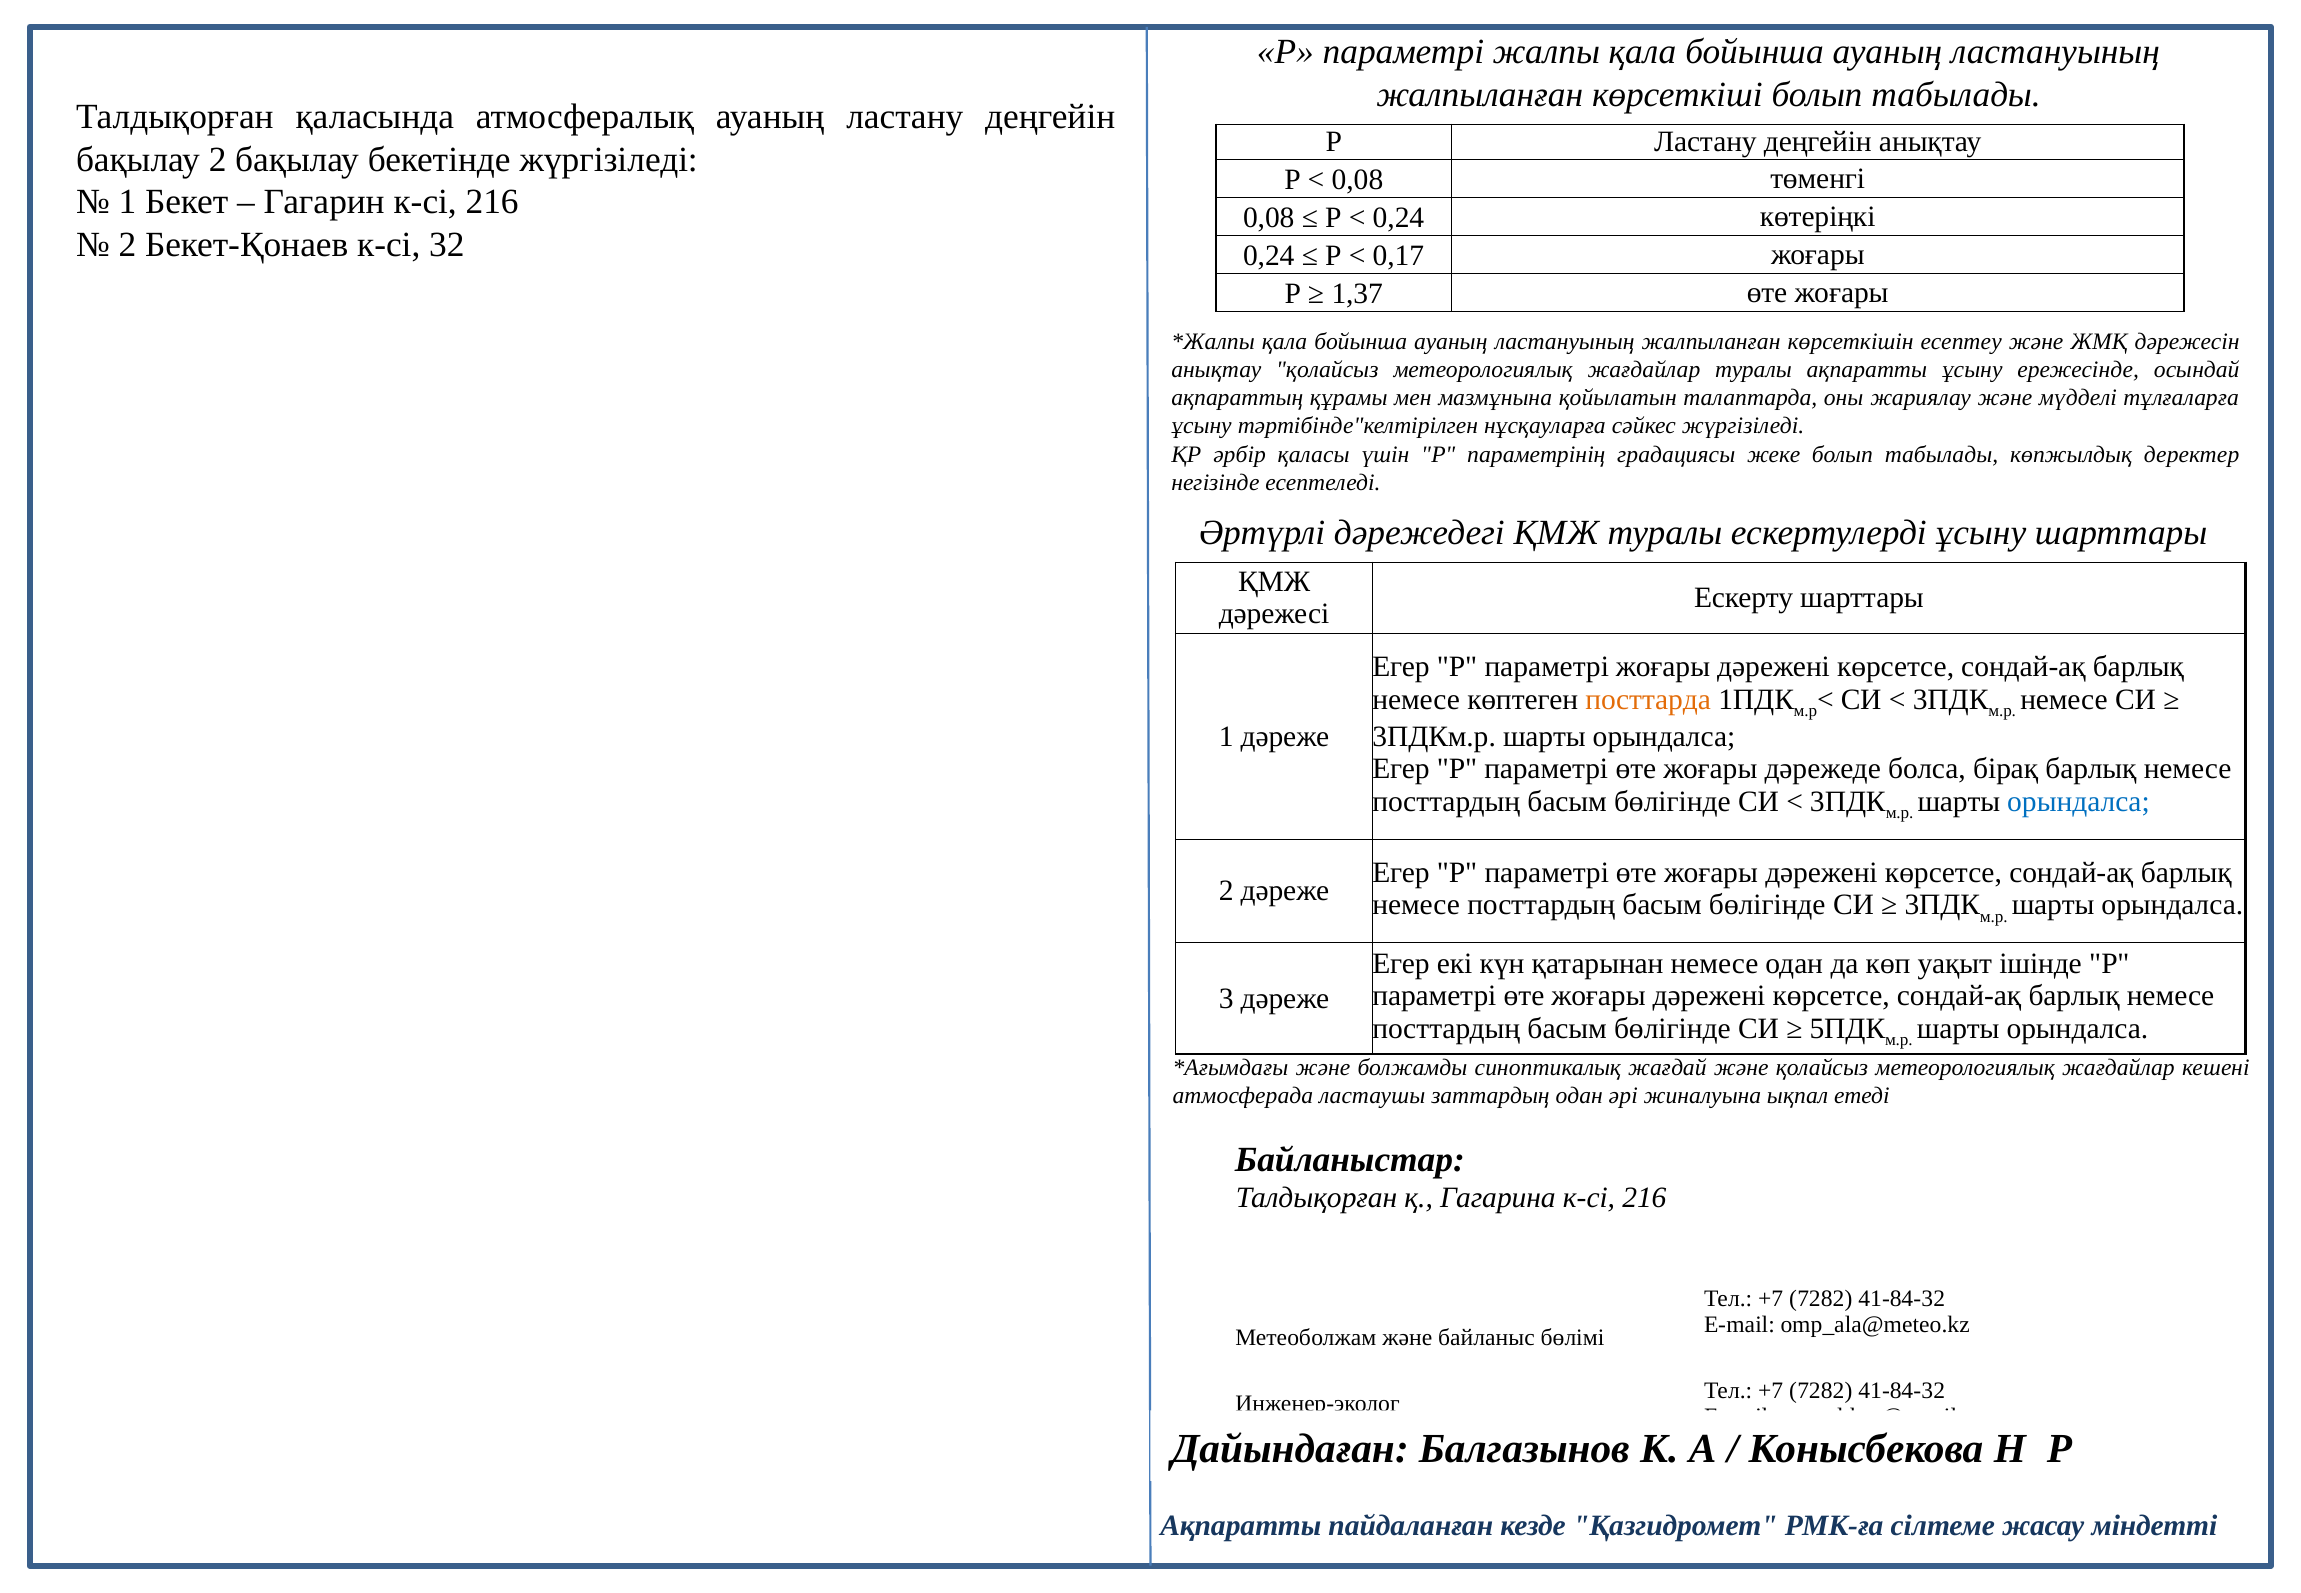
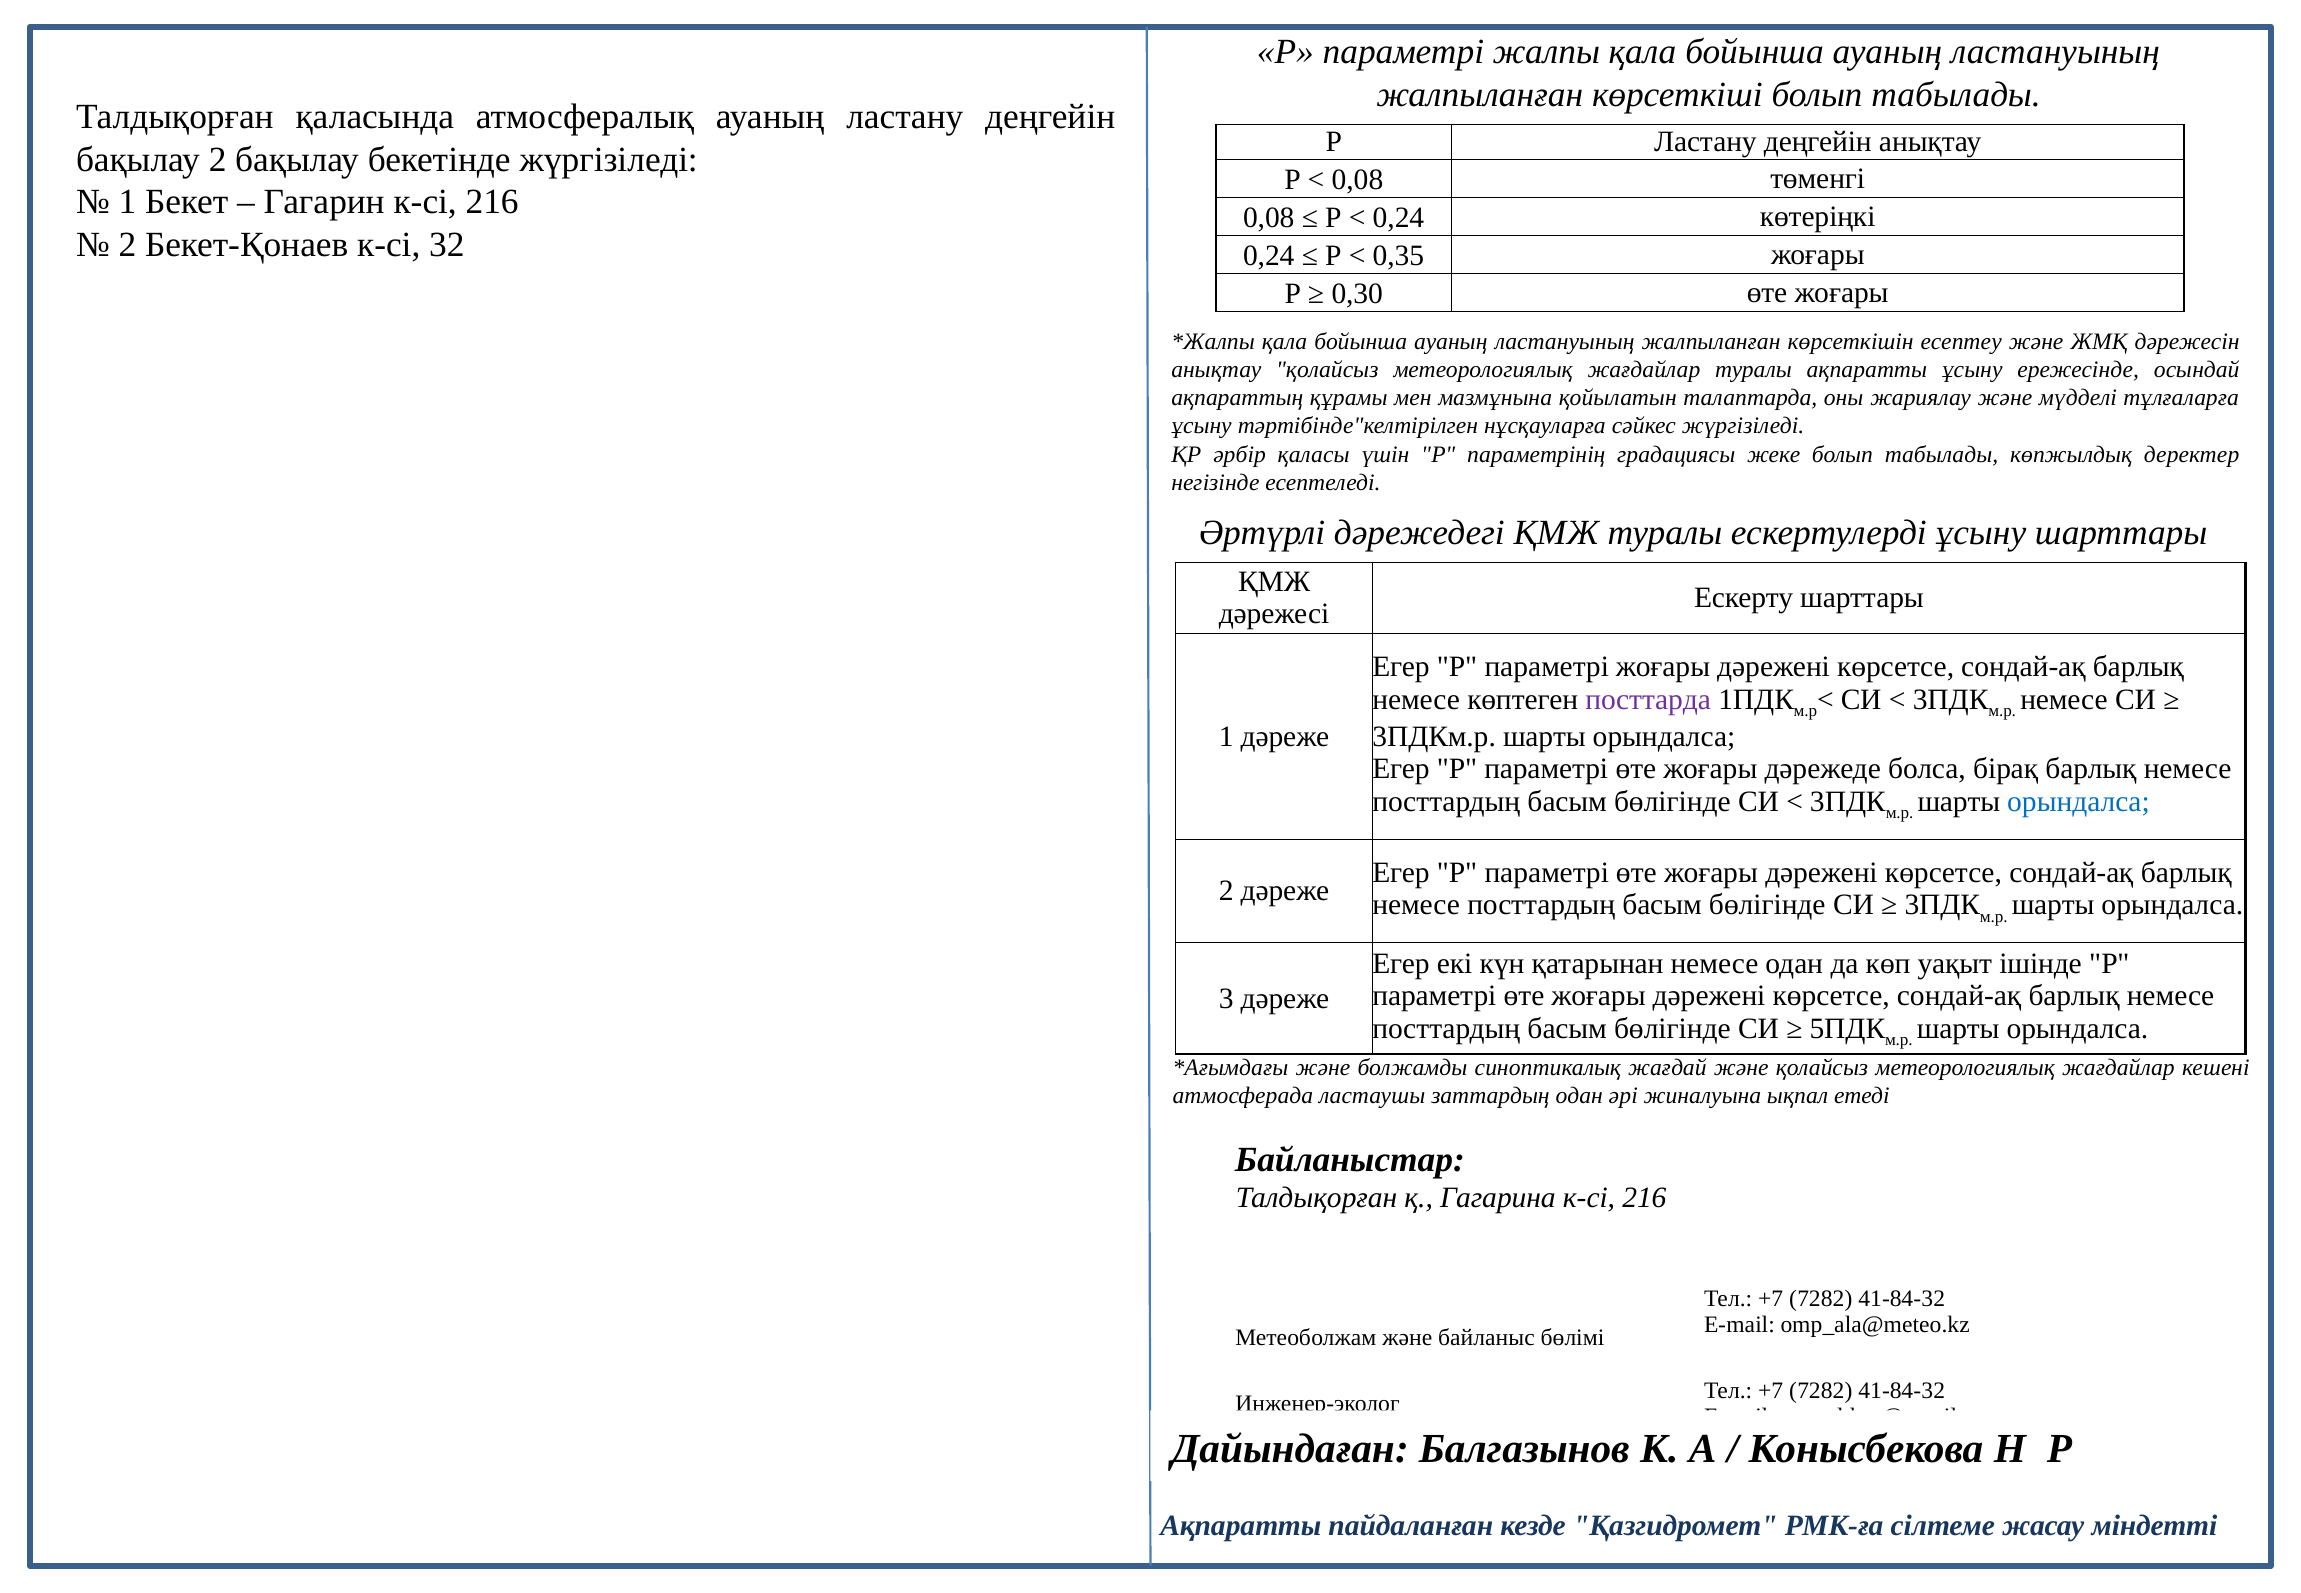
0,17: 0,17 -> 0,35
1,37: 1,37 -> 0,30
посттарда colour: orange -> purple
